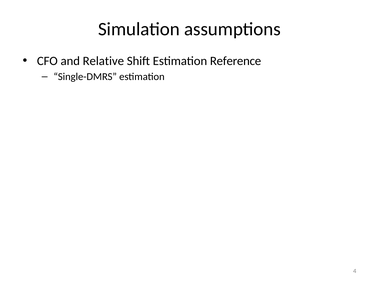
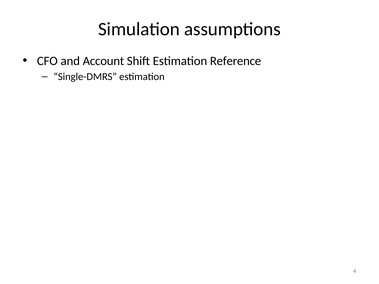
Relative: Relative -> Account
